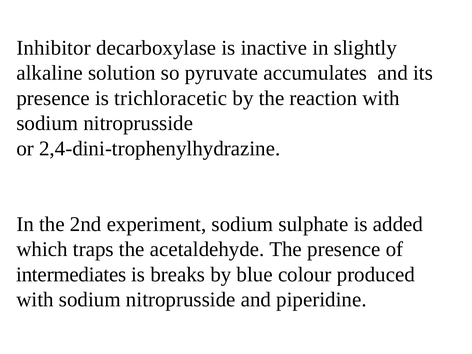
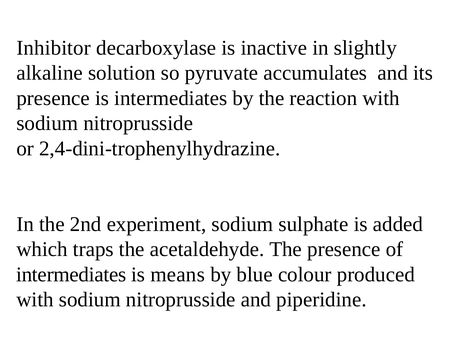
is trichloracetic: trichloracetic -> intermediates
breaks: breaks -> means
